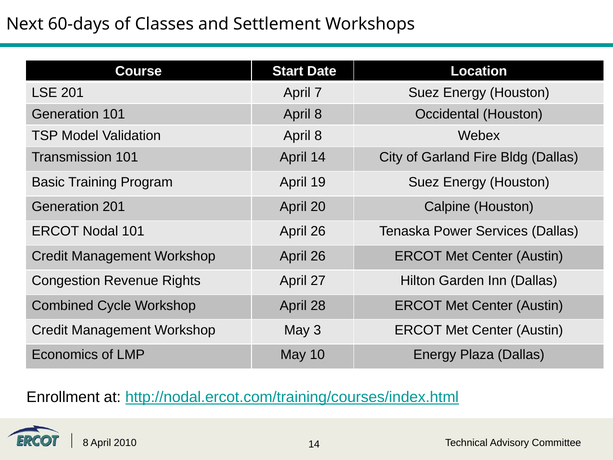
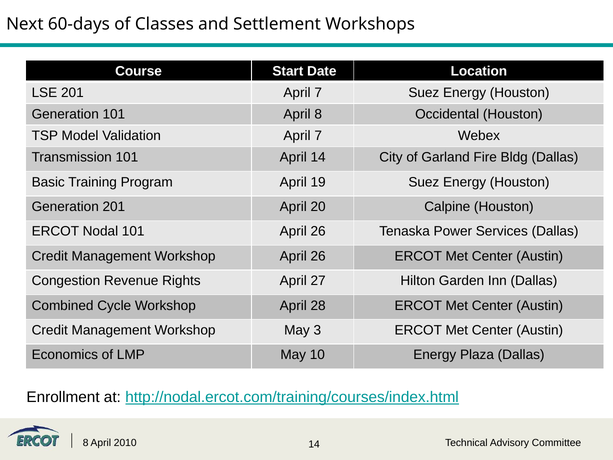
Validation April 8: 8 -> 7
